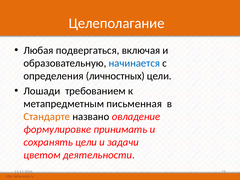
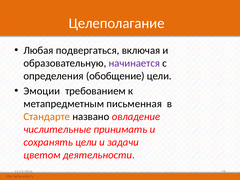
начинается colour: blue -> purple
личностных: личностных -> обобщение
Лошади: Лошади -> Эмоции
формулировке: формулировке -> числительные
